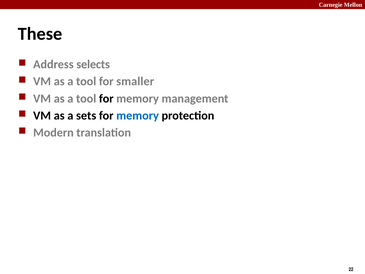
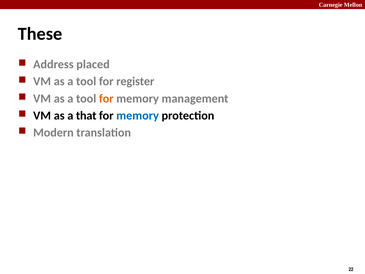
selects: selects -> placed
smaller: smaller -> register
for at (106, 98) colour: black -> orange
sets: sets -> that
